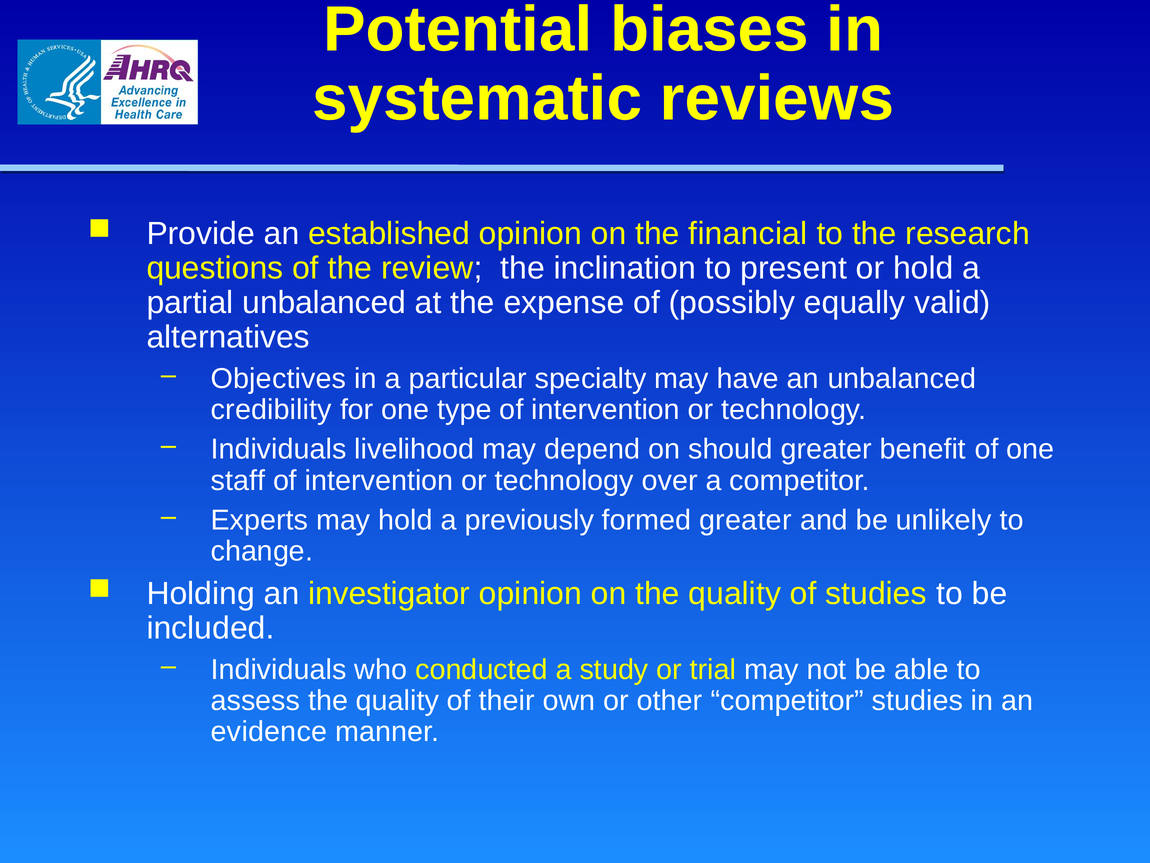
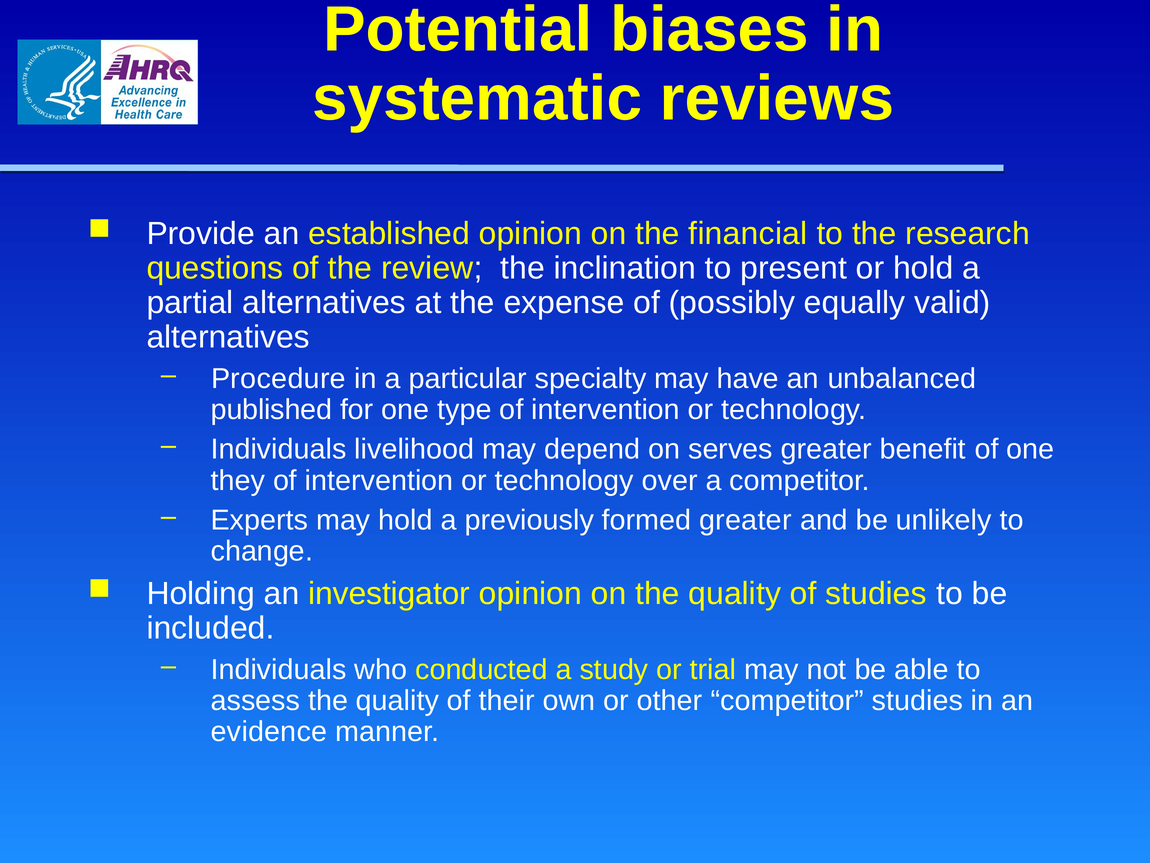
partial unbalanced: unbalanced -> alternatives
Objectives: Objectives -> Procedure
credibility: credibility -> published
should: should -> serves
staff: staff -> they
